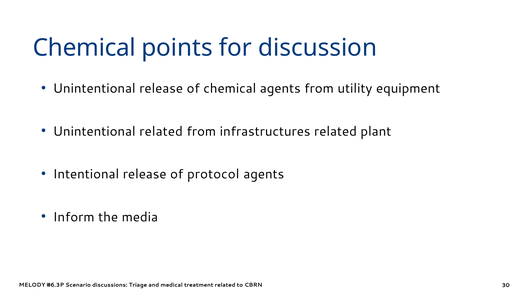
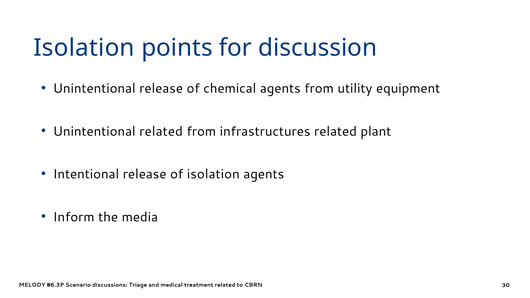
Chemical at (84, 48): Chemical -> Isolation
of protocol: protocol -> isolation
